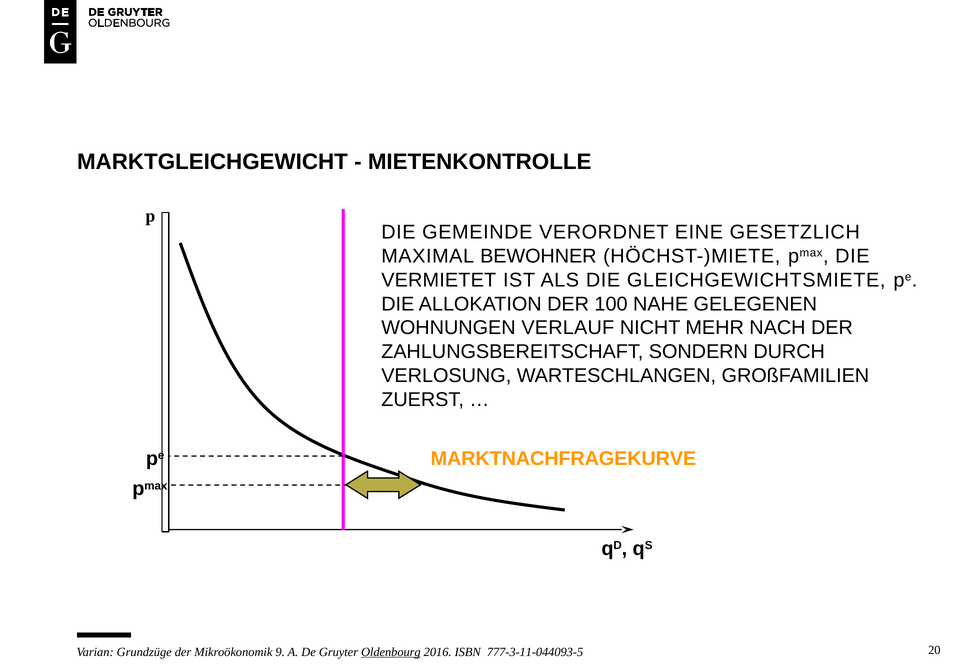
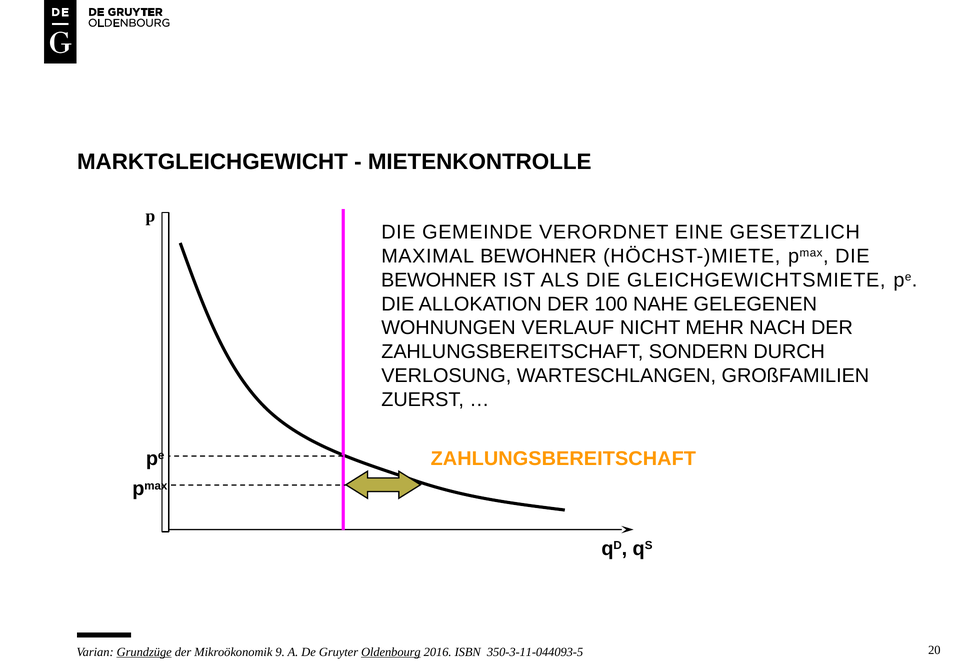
VERMIETET at (439, 280): VERMIETET -> BEWOHNER
MARKTNACHFRAGEKURVE at (563, 458): MARKTNACHFRAGEKURVE -> ZAHLUNGSBEREITSCHAFT
Grundzüge underline: none -> present
777-3-11-044093-5: 777-3-11-044093-5 -> 350-3-11-044093-5
